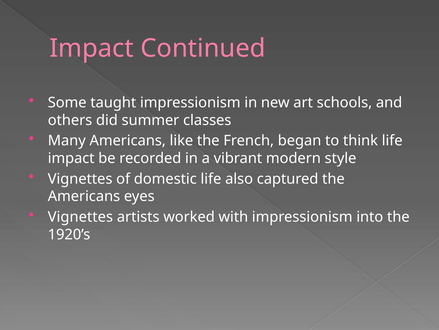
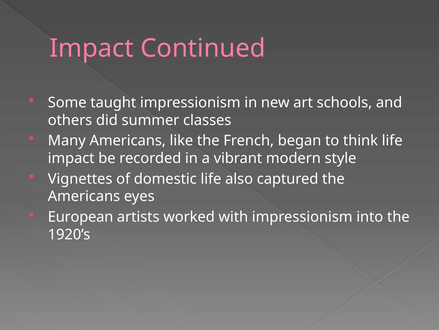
Vignettes at (80, 216): Vignettes -> European
